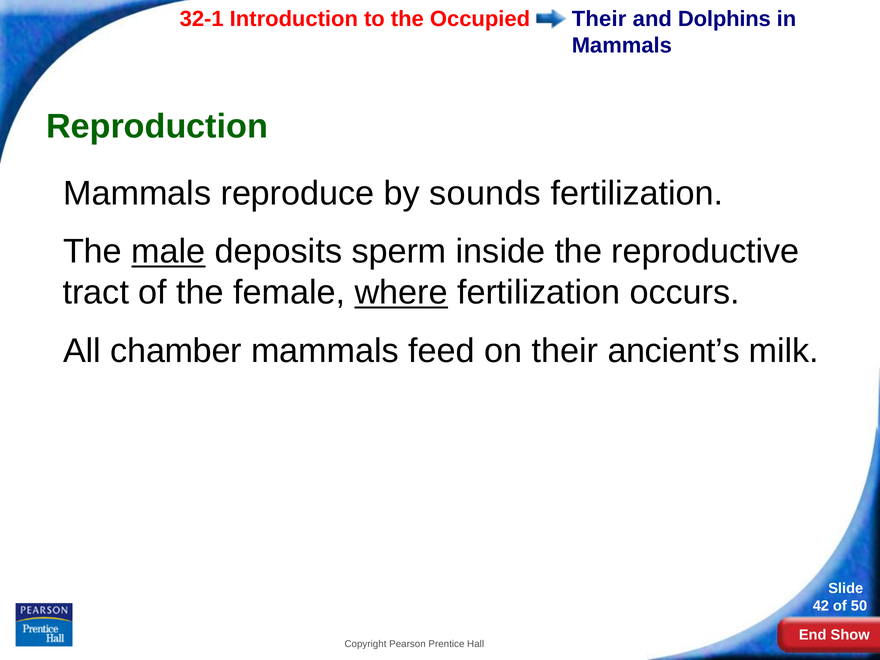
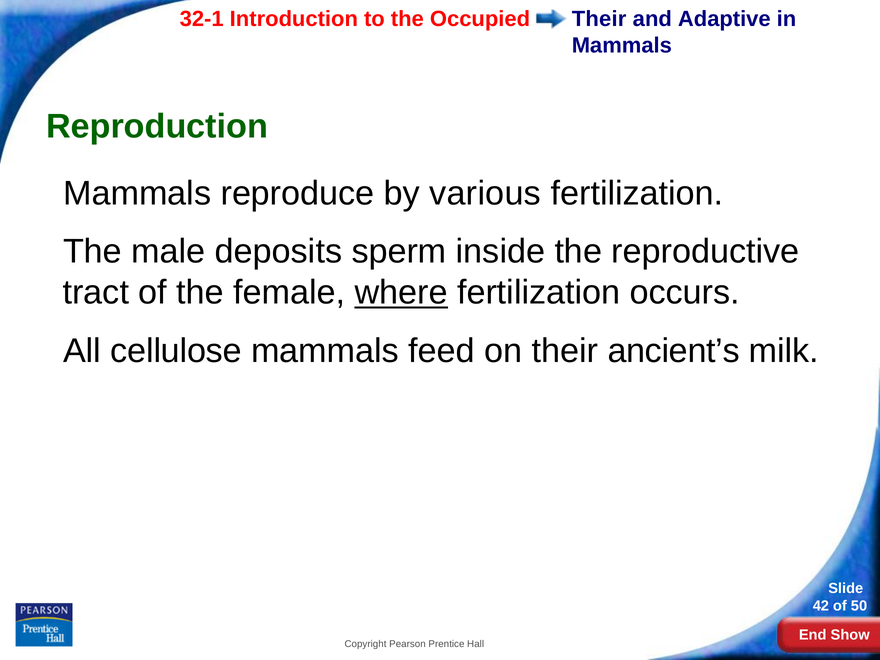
Dolphins: Dolphins -> Adaptive
sounds: sounds -> various
male underline: present -> none
chamber: chamber -> cellulose
